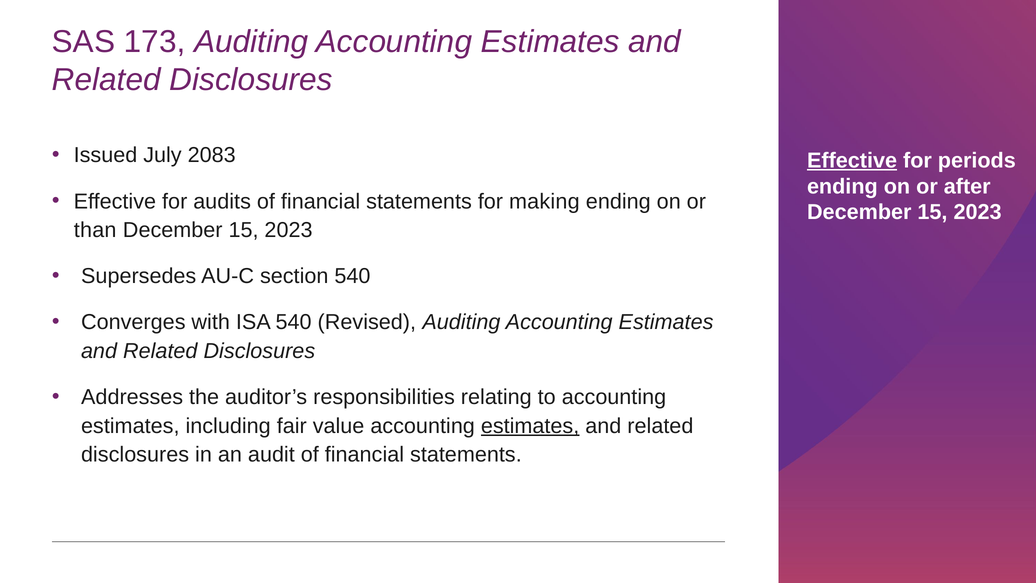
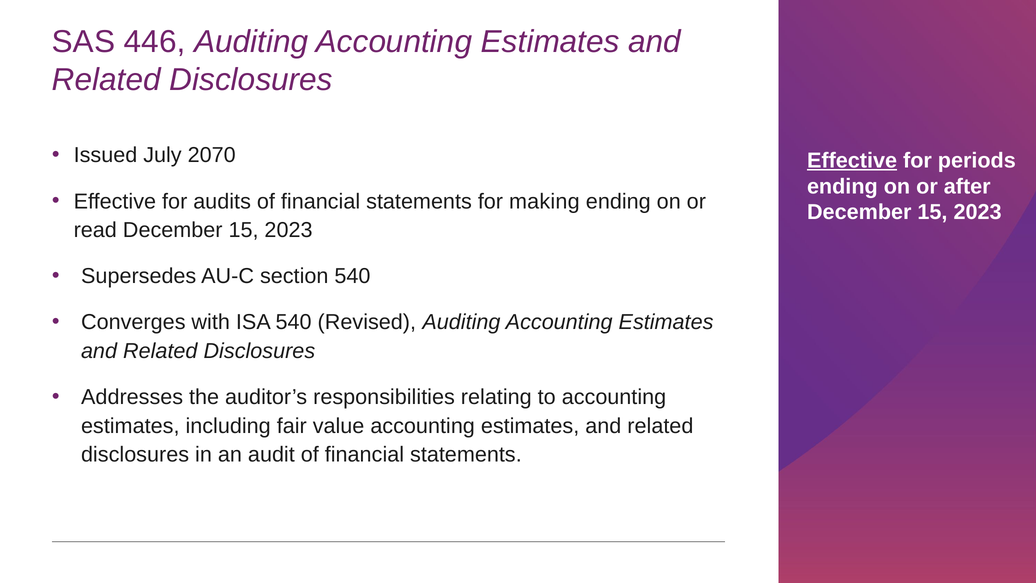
173: 173 -> 446
2083: 2083 -> 2070
than: than -> read
estimates at (530, 426) underline: present -> none
